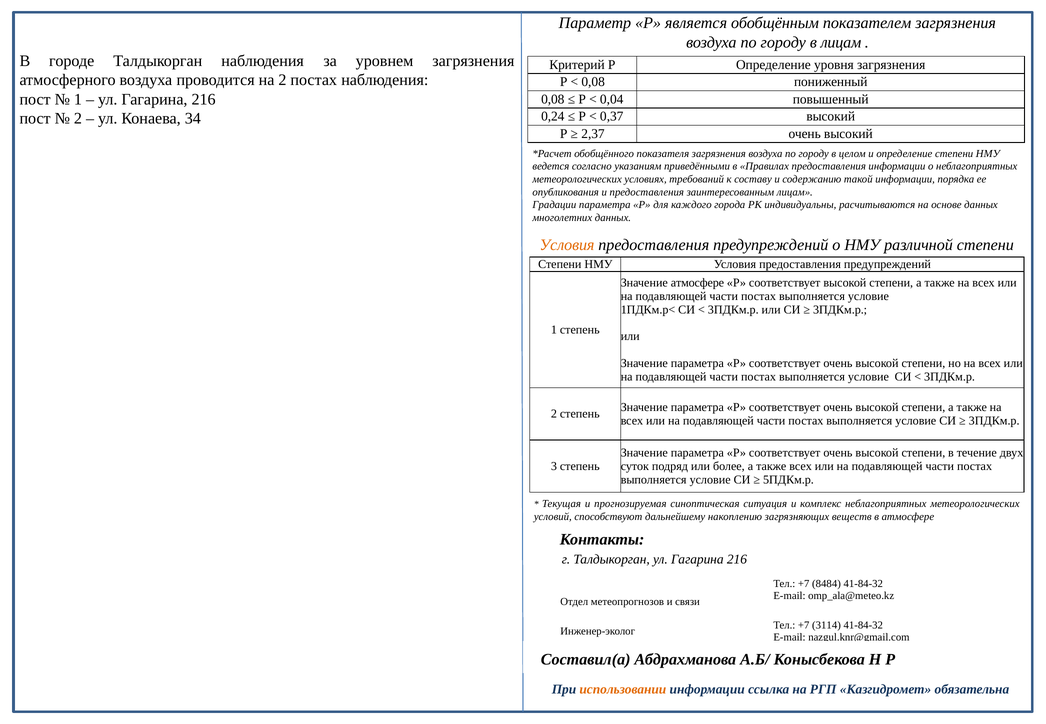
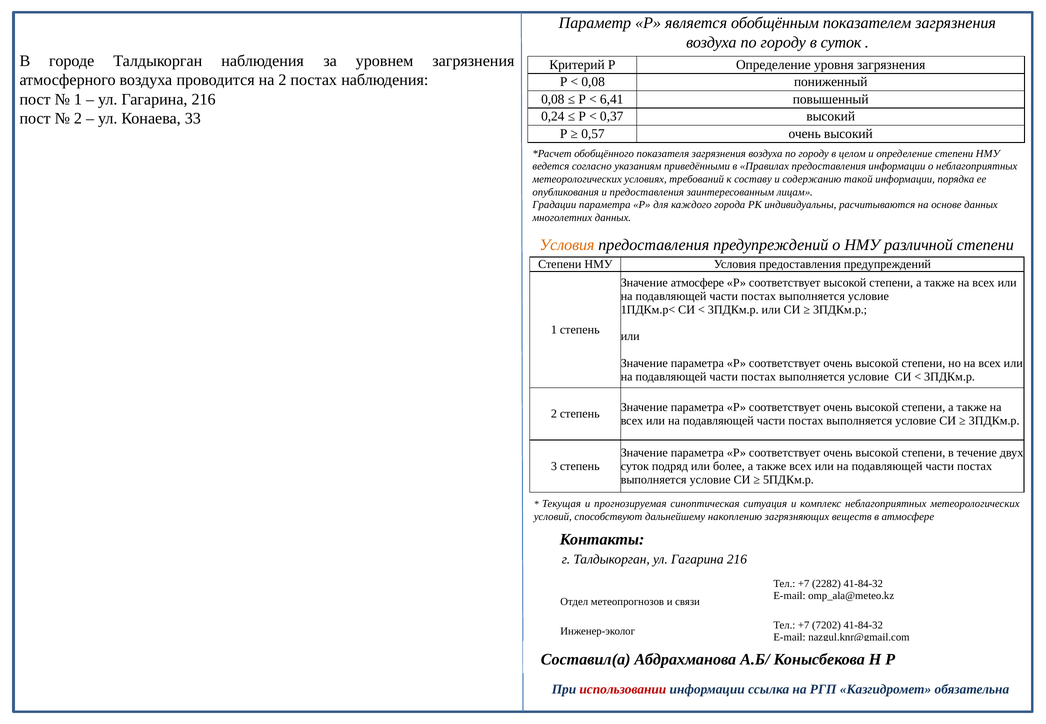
в лицам: лицам -> суток
0,04: 0,04 -> 6,41
34: 34 -> 33
2,37: 2,37 -> 0,57
8484: 8484 -> 2282
3114: 3114 -> 7202
использовании colour: orange -> red
